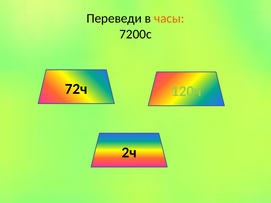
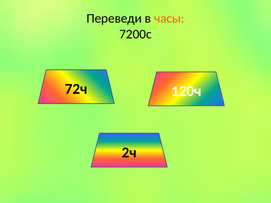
120ч colour: light green -> white
